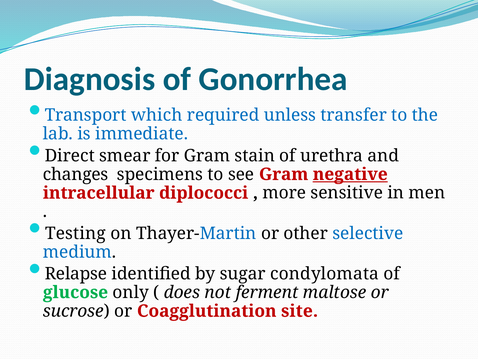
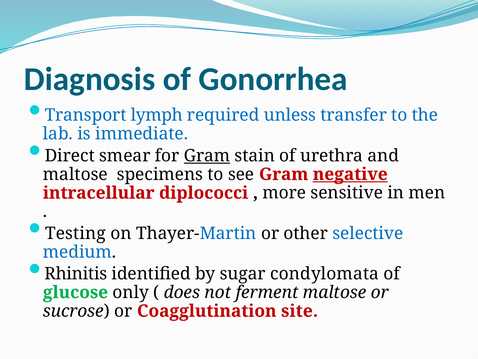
which: which -> lymph
Gram at (207, 155) underline: none -> present
changes at (76, 174): changes -> maltose
Relapse: Relapse -> Rhinitis
